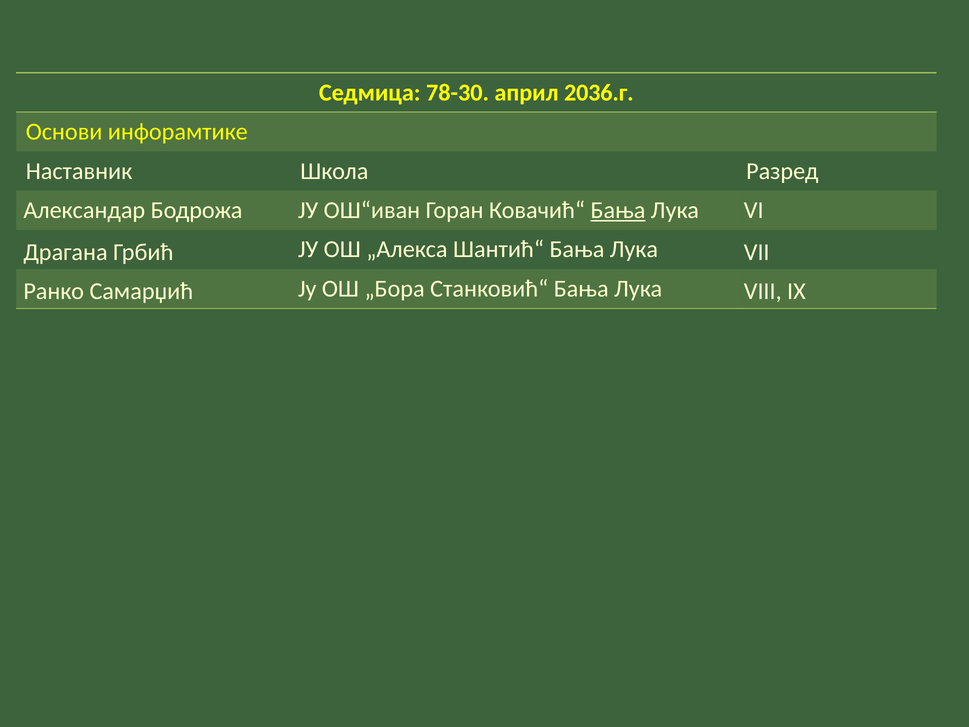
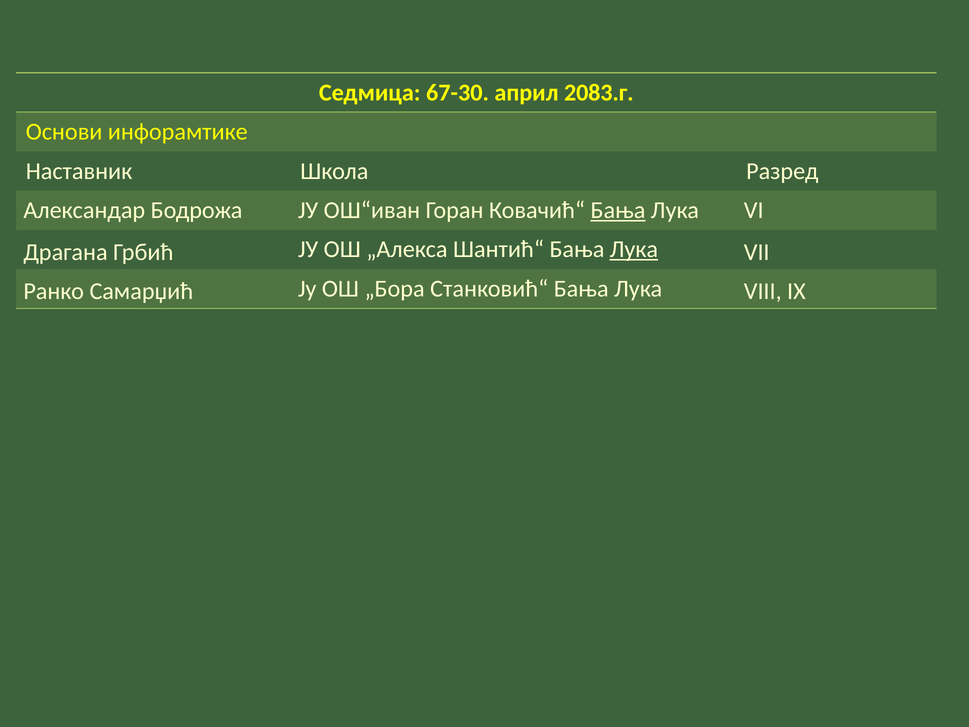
78-30: 78-30 -> 67-30
2036.г: 2036.г -> 2083.г
Лука at (634, 249) underline: none -> present
